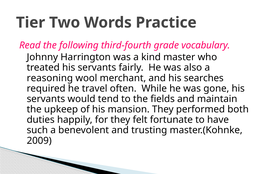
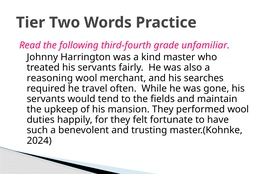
vocabulary: vocabulary -> unfamiliar
performed both: both -> wool
2009: 2009 -> 2024
